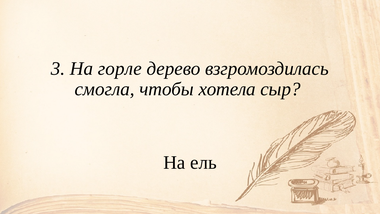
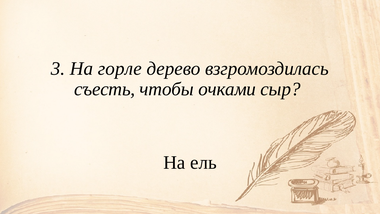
смогла: смогла -> съесть
хотела: хотела -> очками
